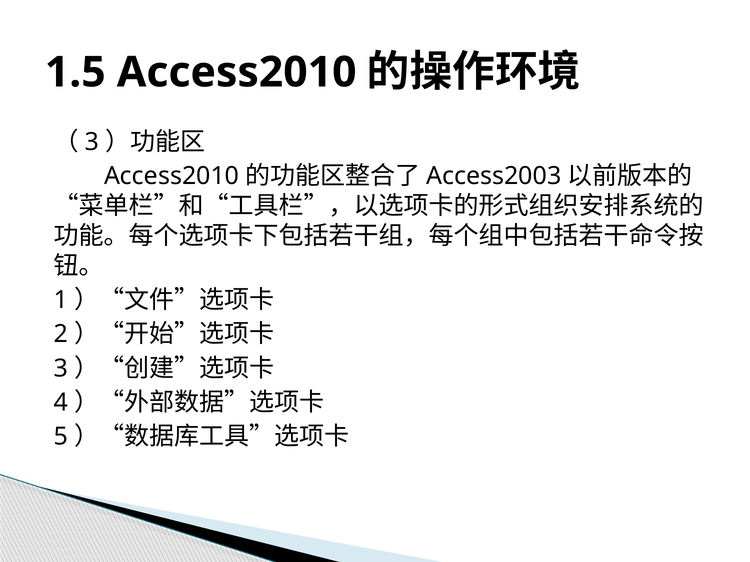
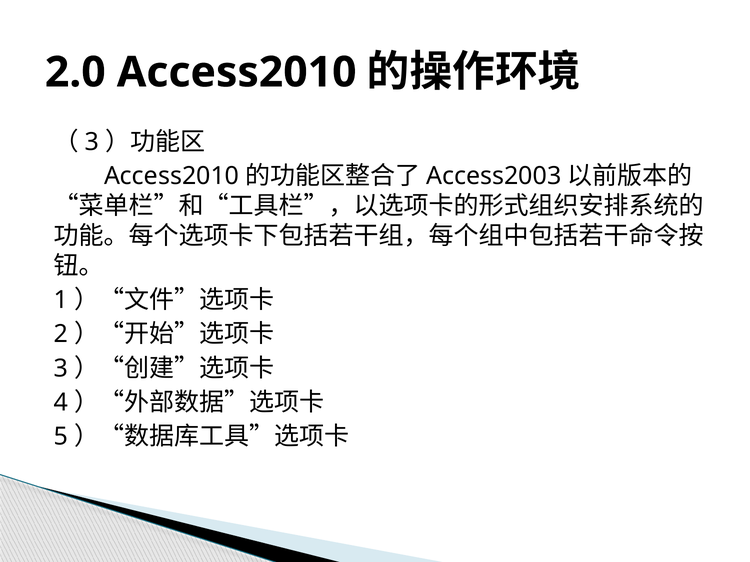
1.5: 1.5 -> 2.0
